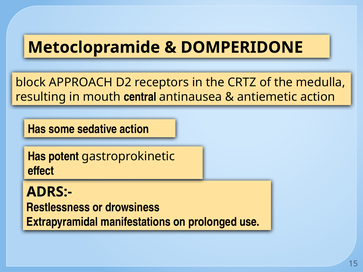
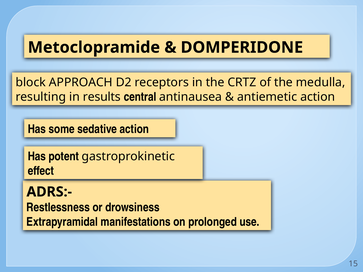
mouth: mouth -> results
